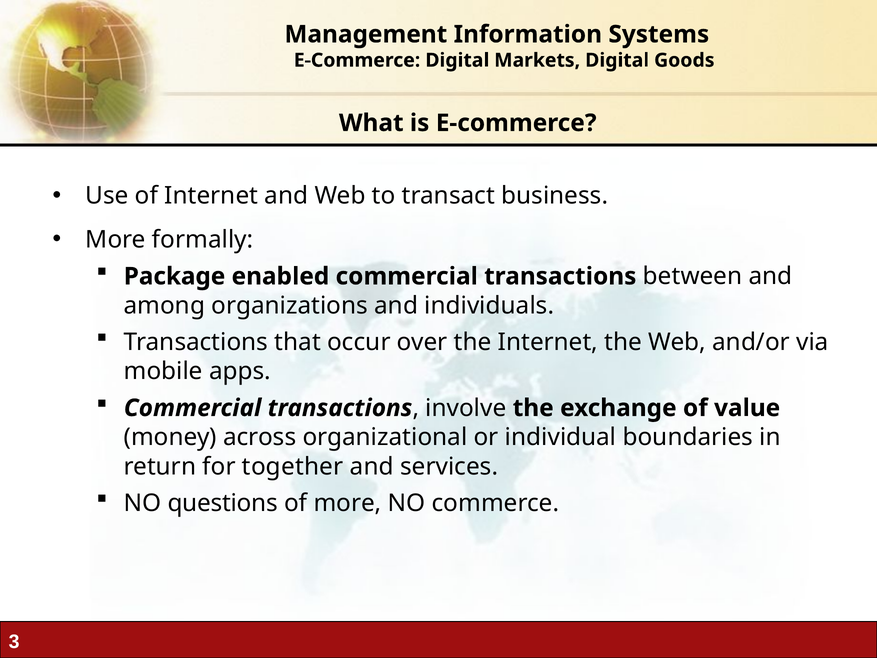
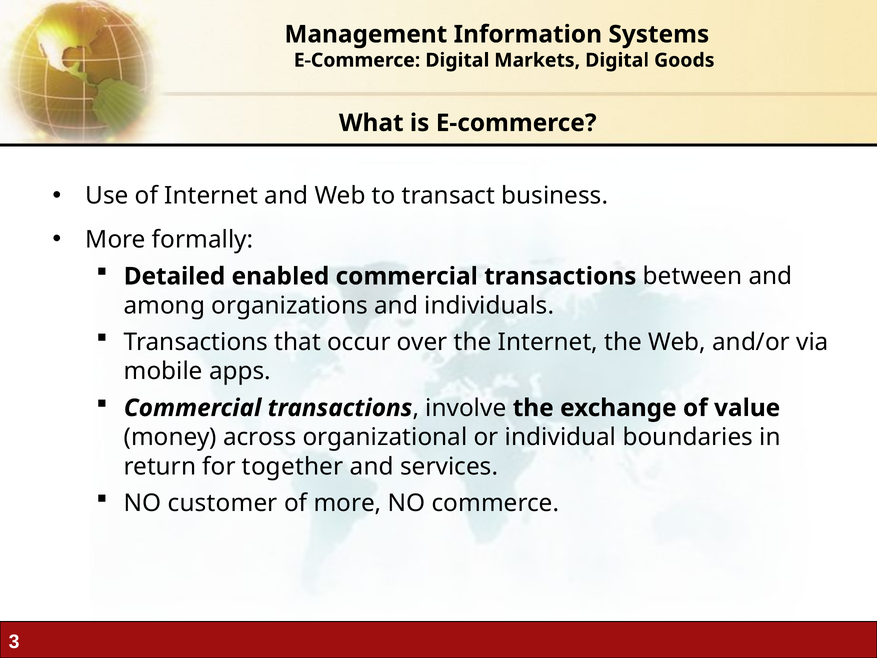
Package: Package -> Detailed
questions: questions -> customer
